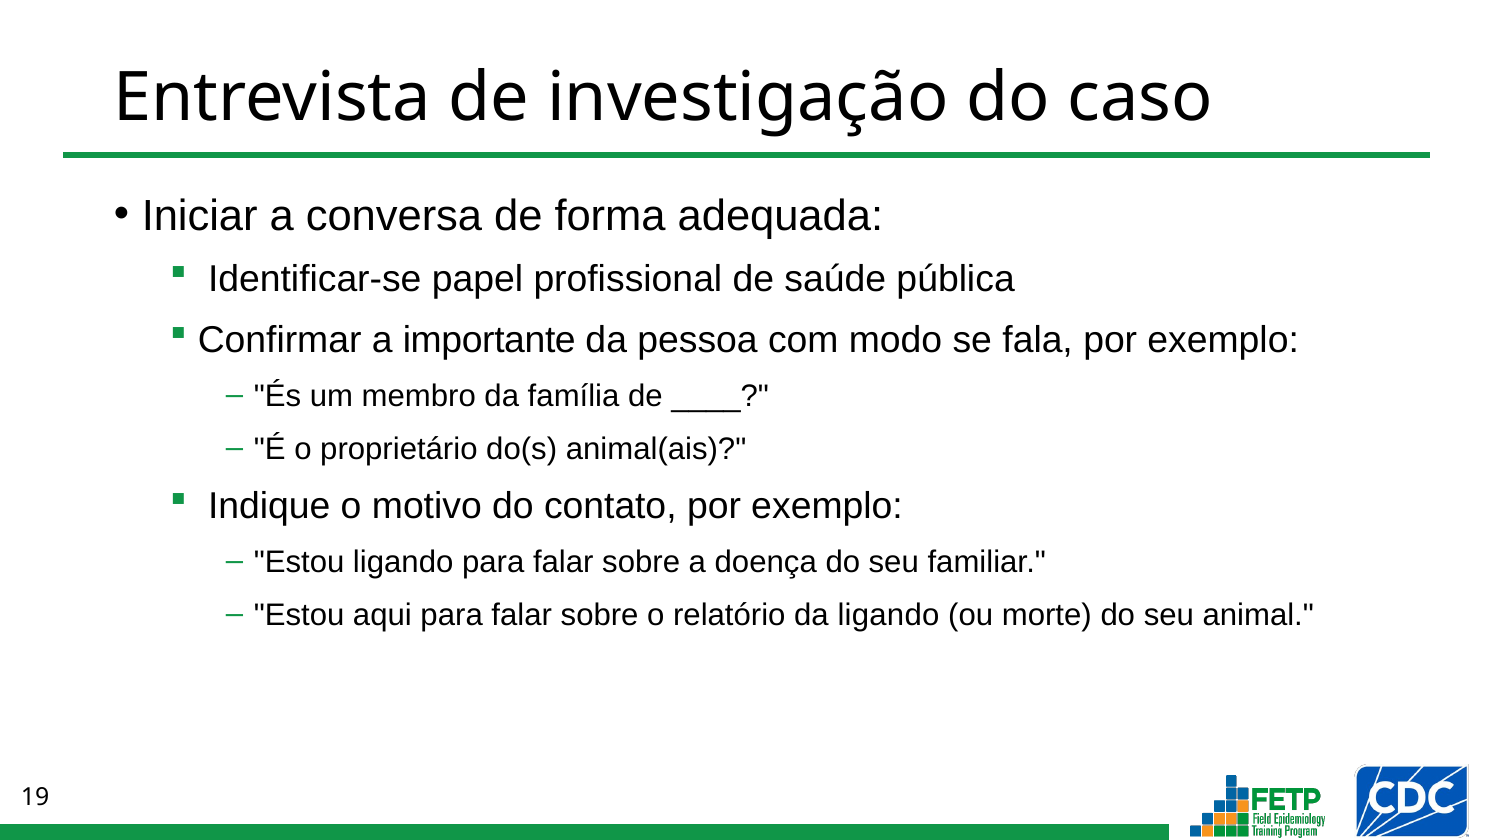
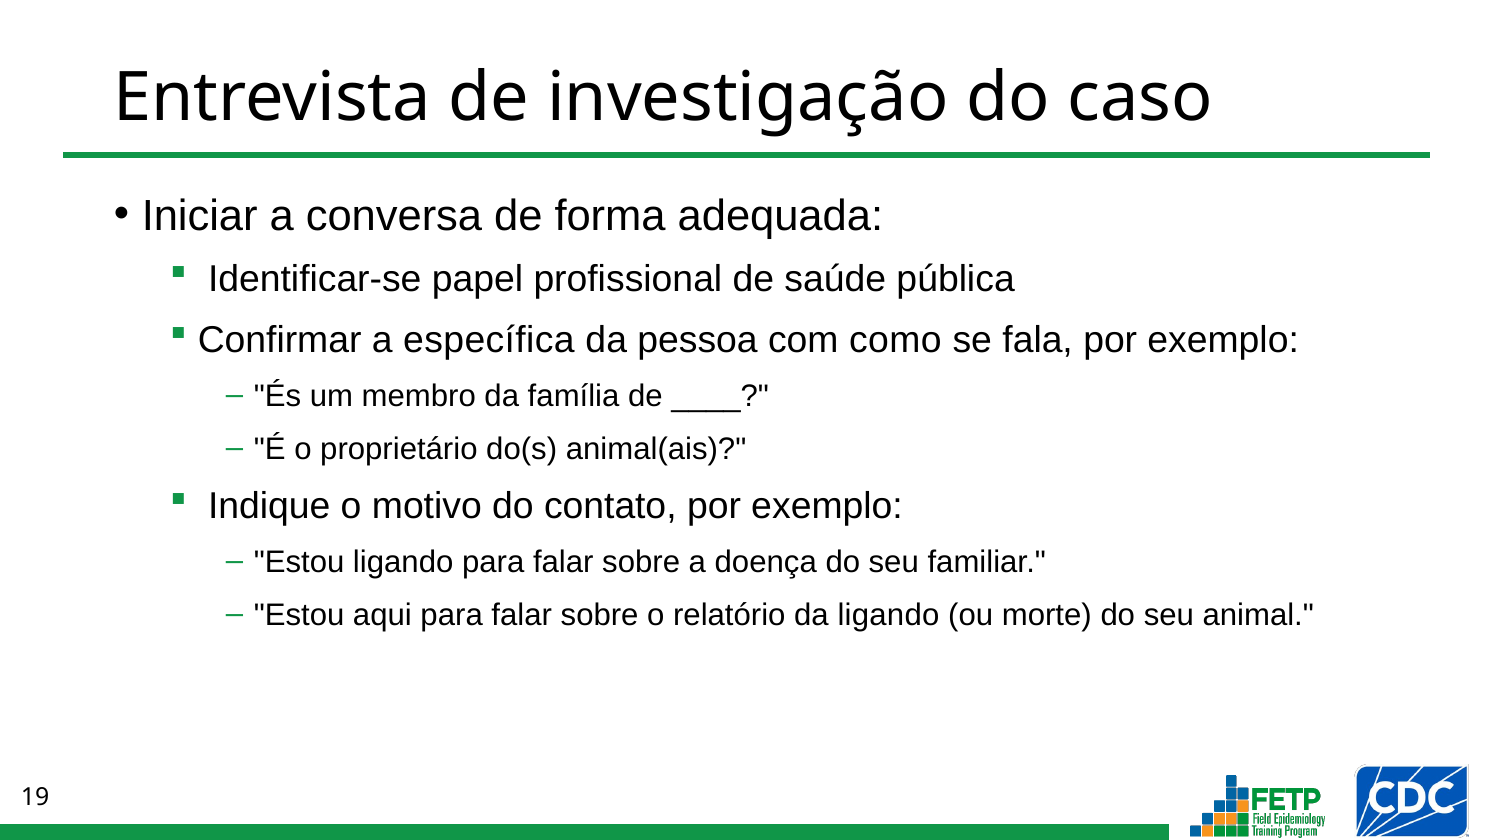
importante: importante -> específica
modo: modo -> como
